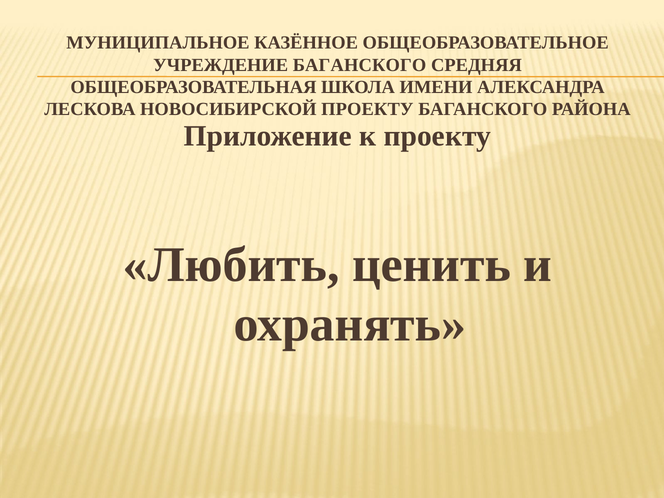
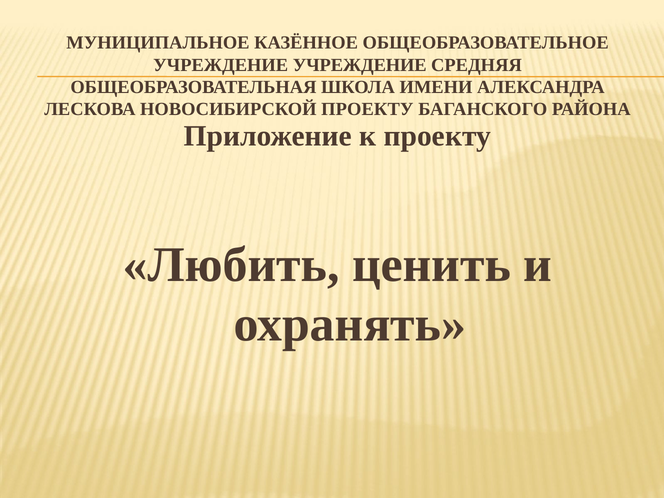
УЧРЕЖДЕНИЕ БАГАНСКОГО: БАГАНСКОГО -> УЧРЕЖДЕНИЕ
